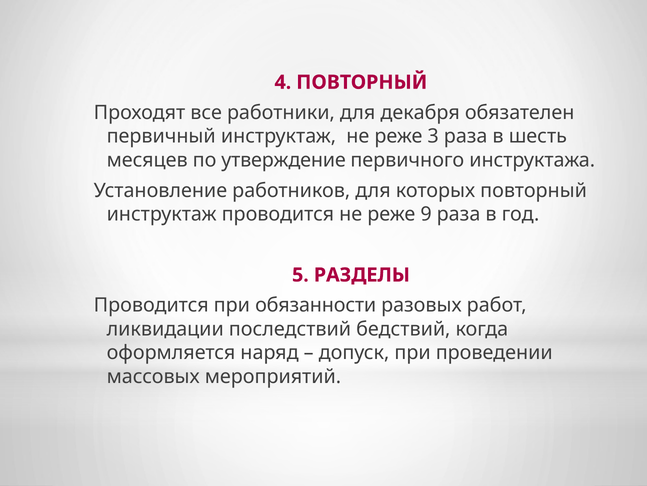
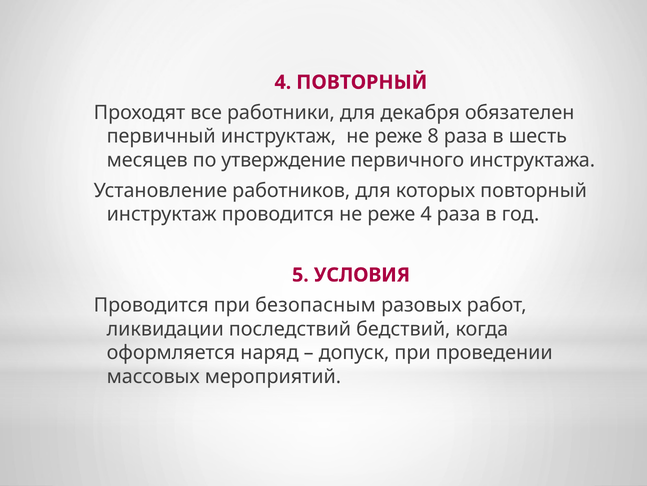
3: 3 -> 8
реже 9: 9 -> 4
РАЗДЕЛЫ: РАЗДЕЛЫ -> УСЛОВИЯ
обязанности: обязанности -> безопасным
